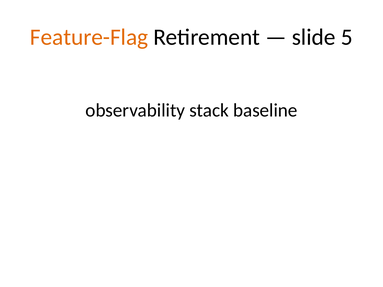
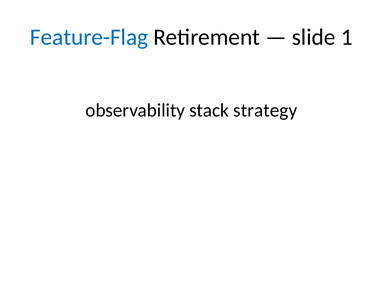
Feature-Flag colour: orange -> blue
5: 5 -> 1
baseline: baseline -> strategy
